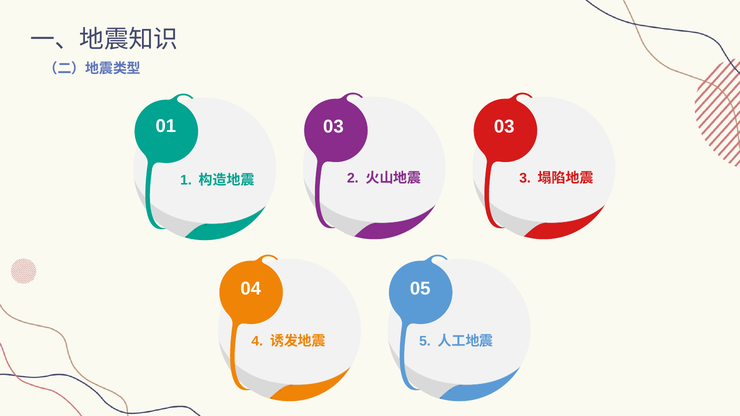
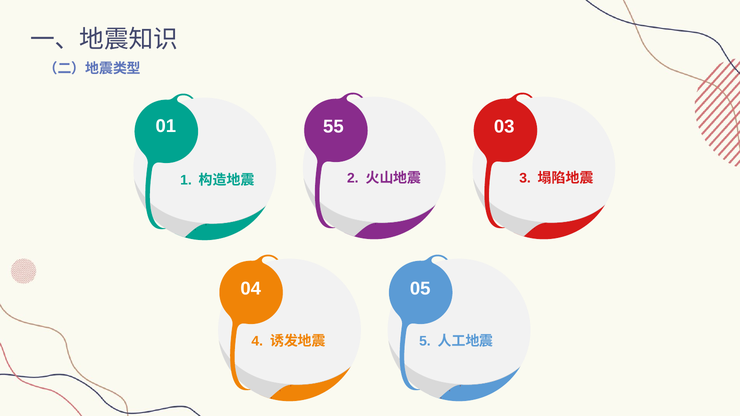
01 03: 03 -> 55
